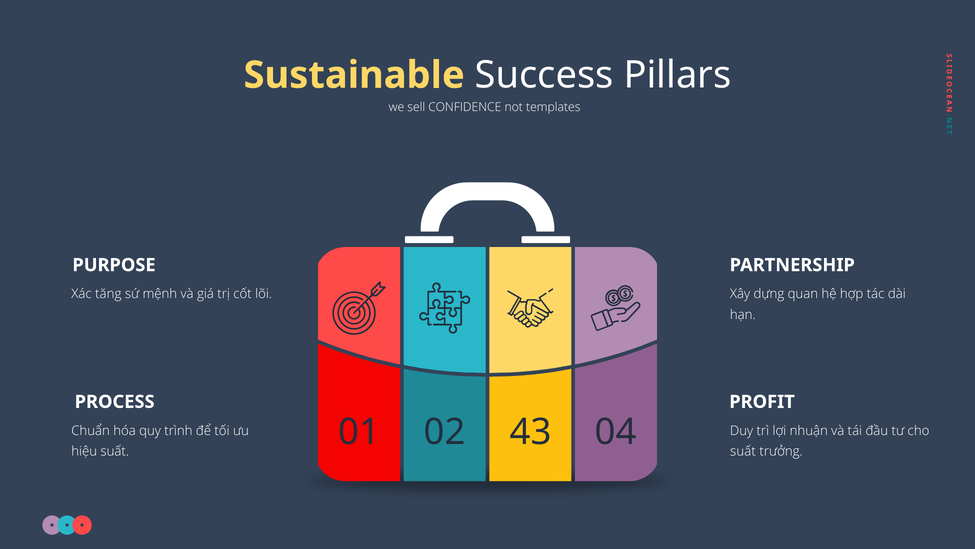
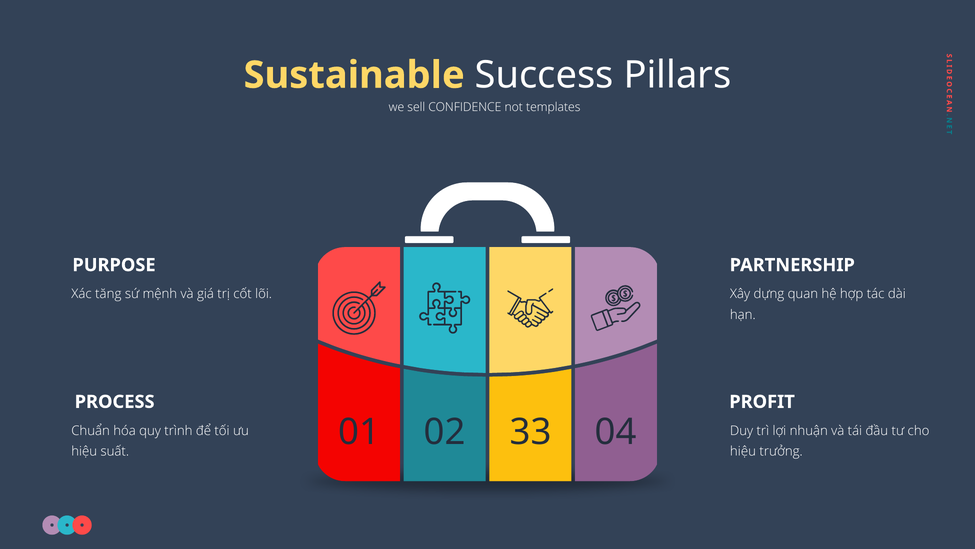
43: 43 -> 33
suất at (743, 451): suất -> hiệu
